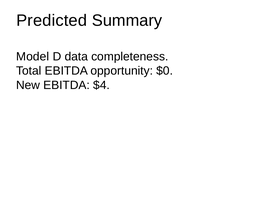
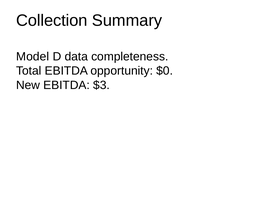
Predicted: Predicted -> Collection
$4: $4 -> $3
